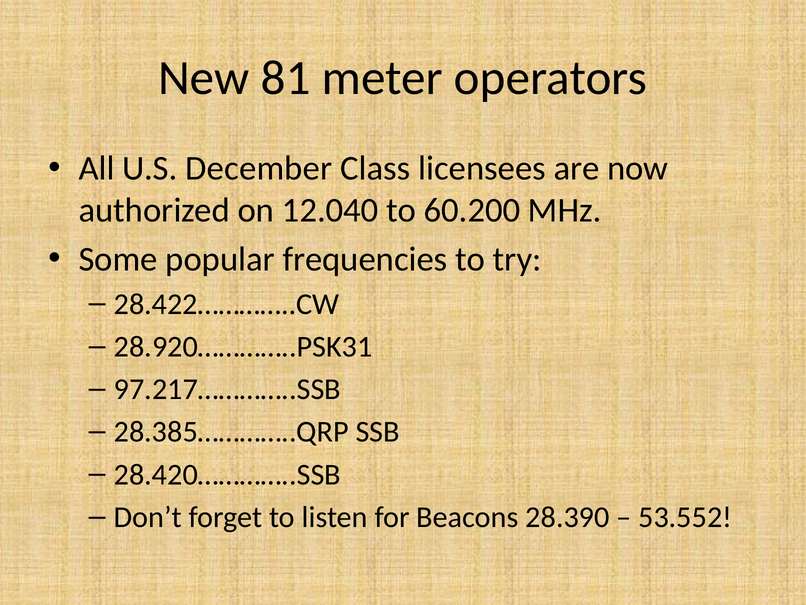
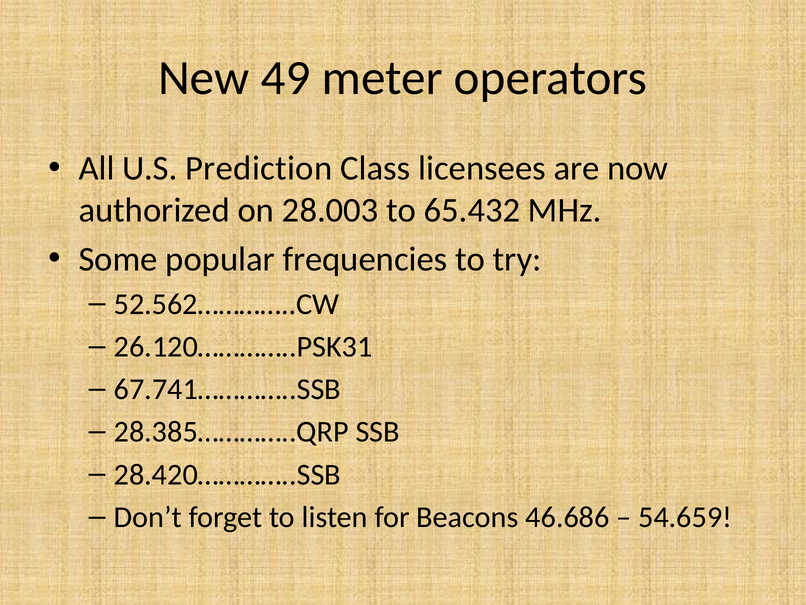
81: 81 -> 49
December: December -> Prediction
12.040: 12.040 -> 28.003
60.200: 60.200 -> 65.432
28.422…………..CW: 28.422…………..CW -> 52.562…………..CW
28.920…………..PSK31: 28.920…………..PSK31 -> 26.120…………..PSK31
97.217…………..SSB: 97.217…………..SSB -> 67.741…………..SSB
28.390: 28.390 -> 46.686
53.552: 53.552 -> 54.659
